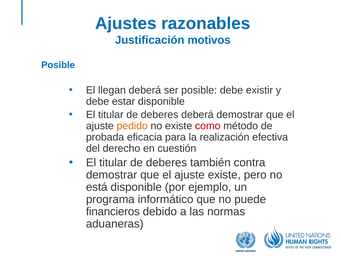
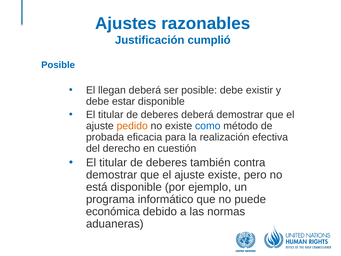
motivos: motivos -> cumplió
como colour: red -> blue
financieros: financieros -> económica
